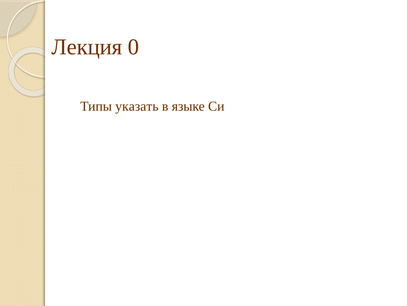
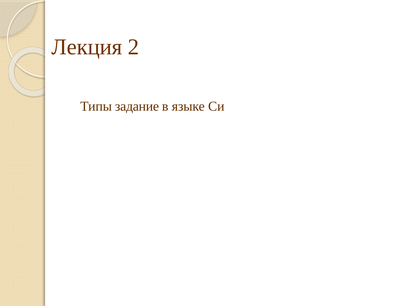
0: 0 -> 2
указать: указать -> задание
